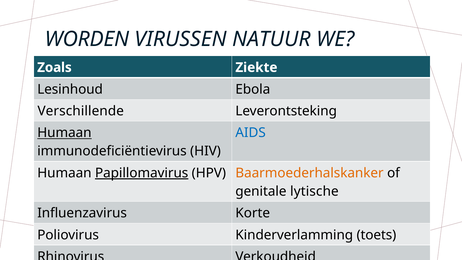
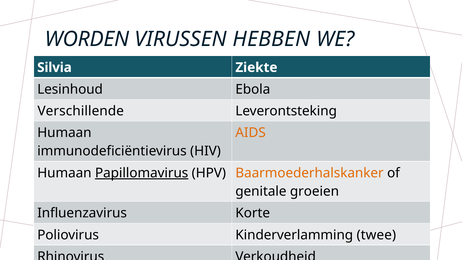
NATUUR: NATUUR -> HEBBEN
Zoals: Zoals -> Silvia
Humaan at (64, 133) underline: present -> none
AIDS colour: blue -> orange
lytische: lytische -> groeien
toets: toets -> twee
